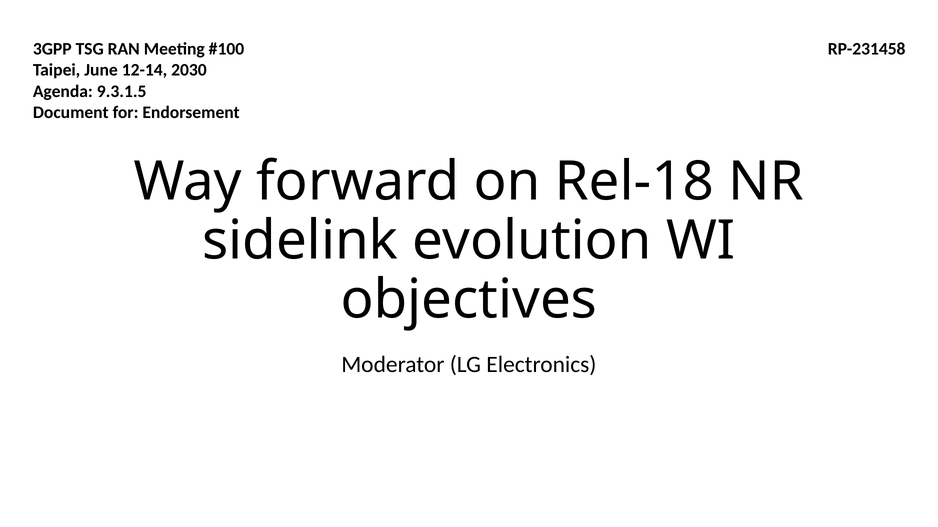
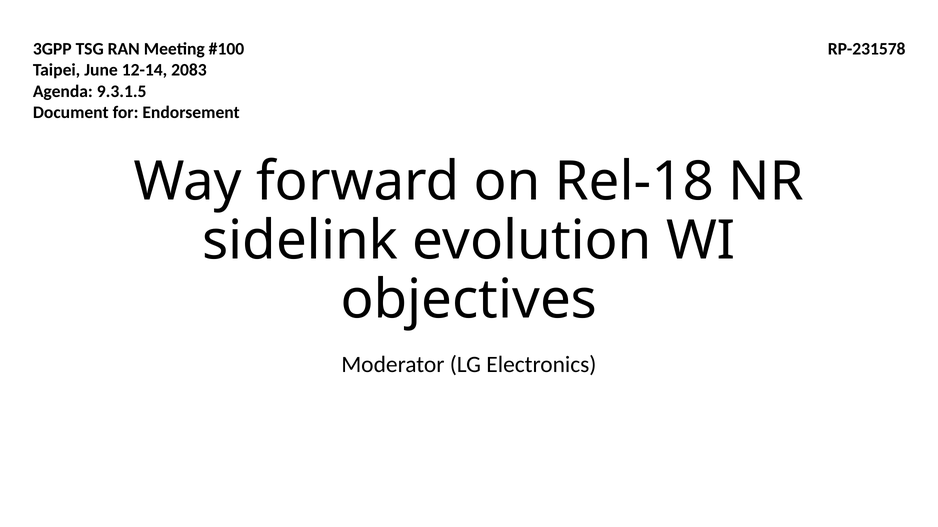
RP-231458: RP-231458 -> RP-231578
2030: 2030 -> 2083
